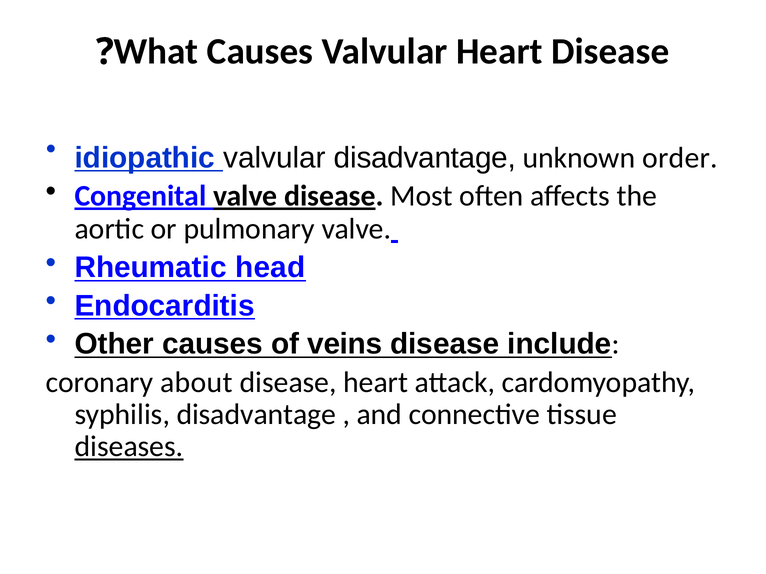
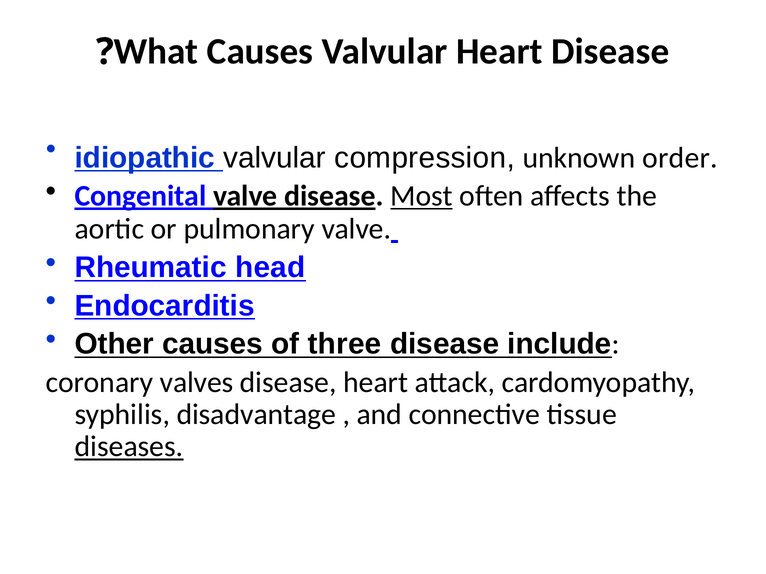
valvular disadvantage: disadvantage -> compression
Most underline: none -> present
veins: veins -> three
about: about -> valves
